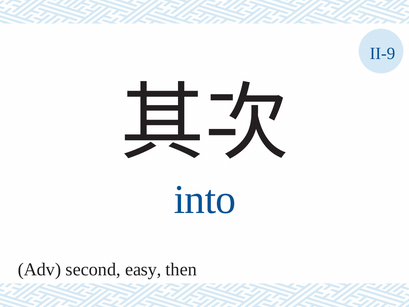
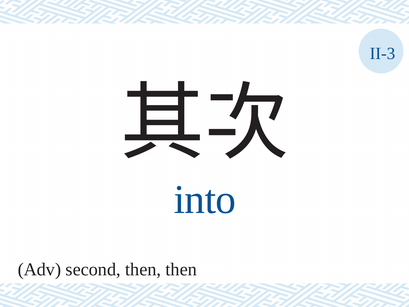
II-9: II-9 -> II-3
second easy: easy -> then
